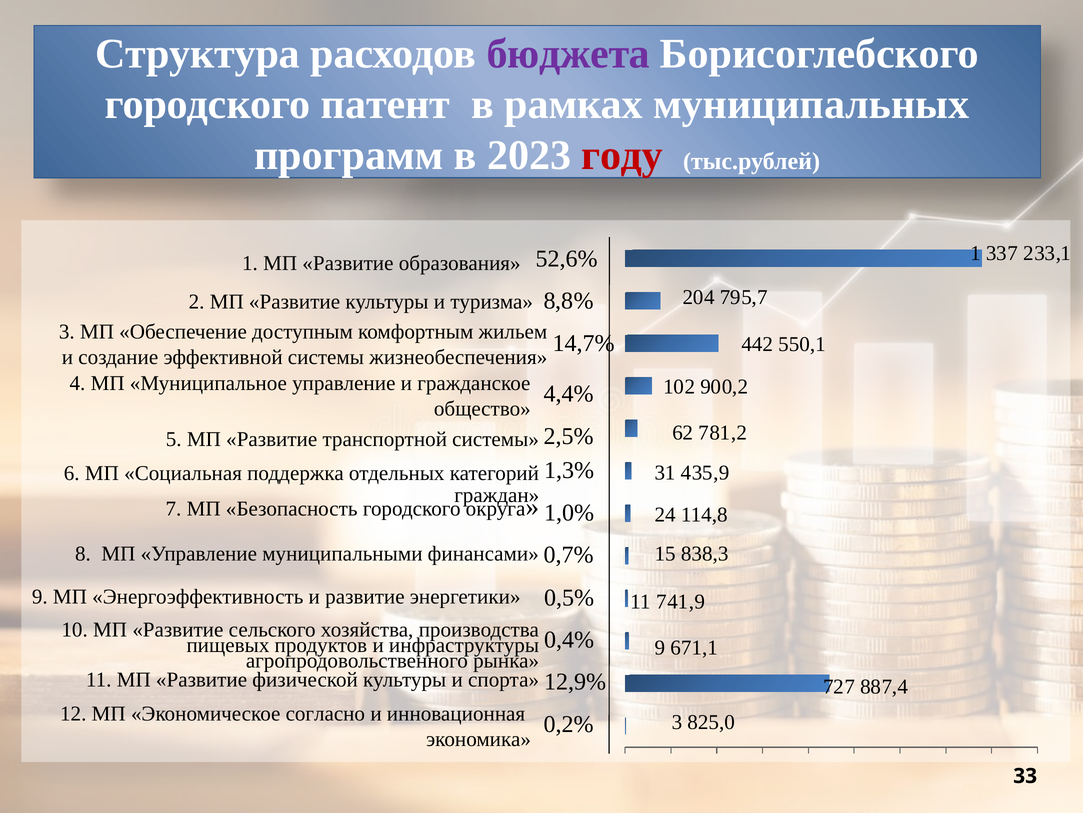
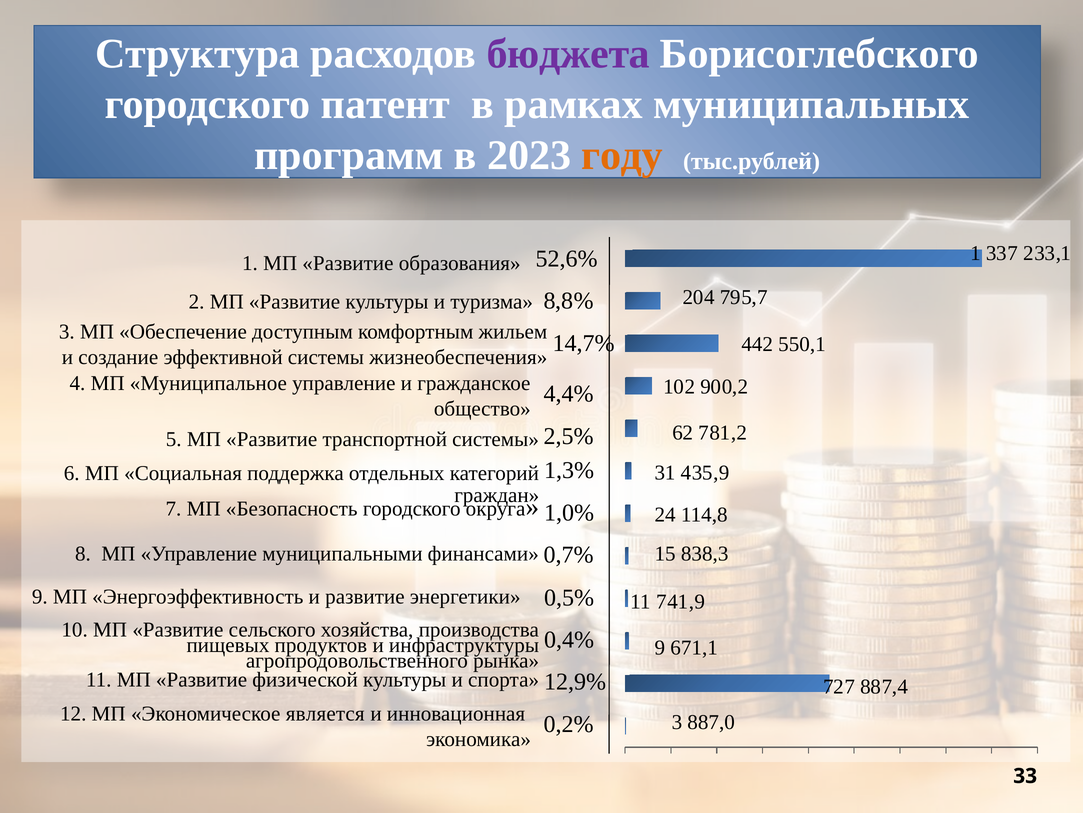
году colour: red -> orange
согласно: согласно -> является
825,0: 825,0 -> 887,0
